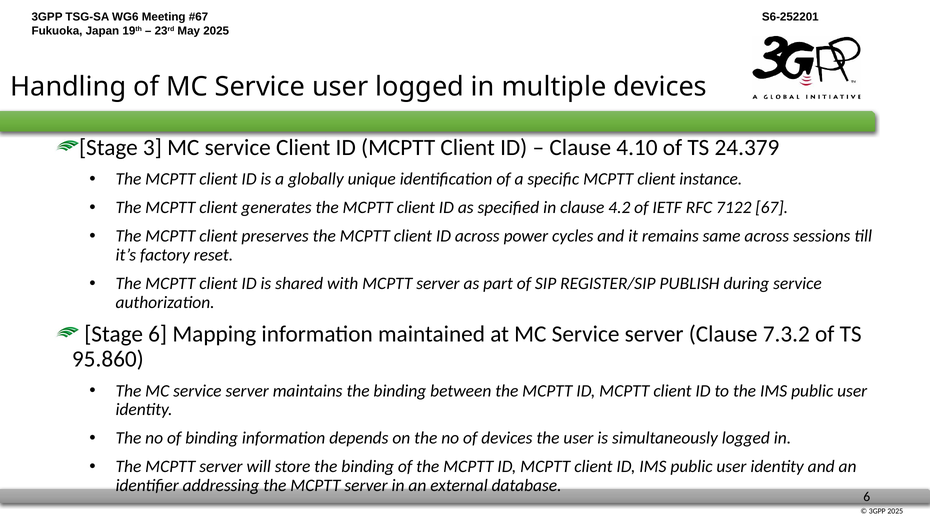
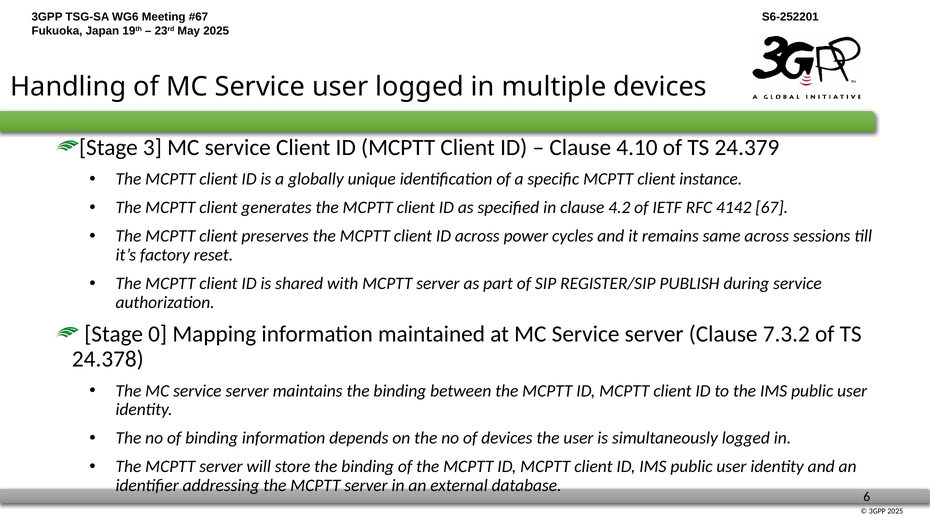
7122: 7122 -> 4142
Stage 6: 6 -> 0
95.860: 95.860 -> 24.378
